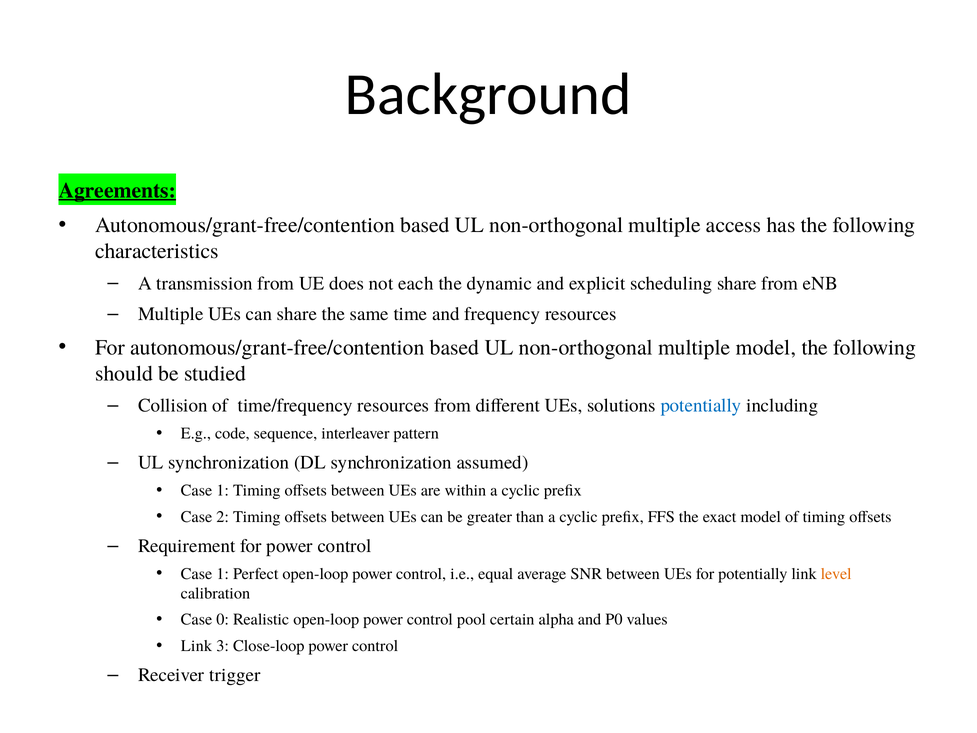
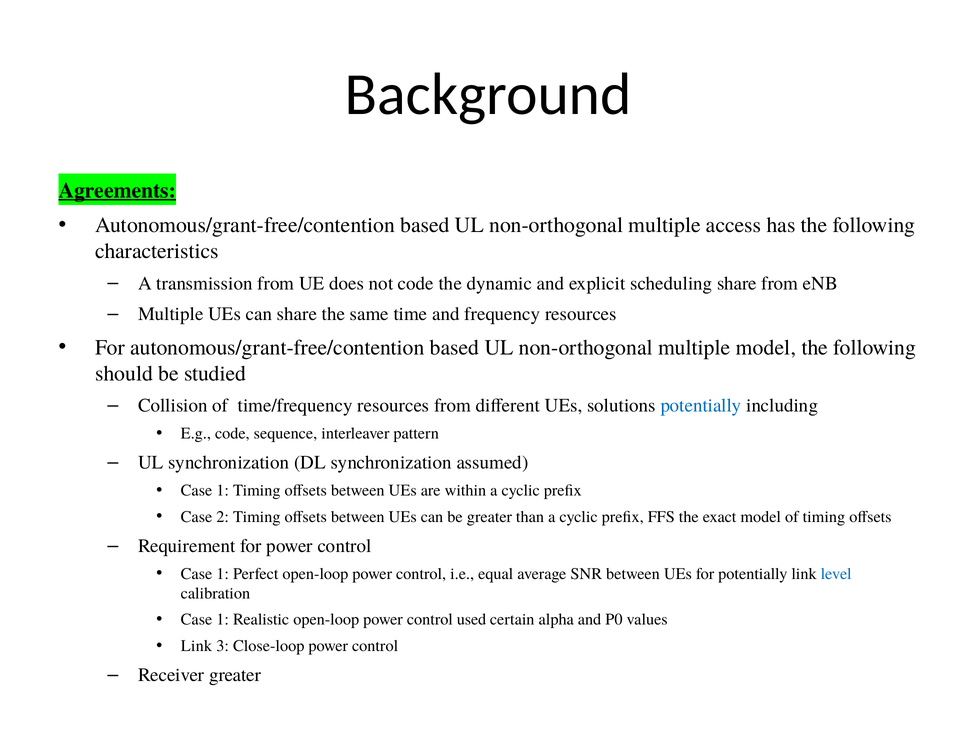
not each: each -> code
level colour: orange -> blue
0 at (223, 619): 0 -> 1
pool: pool -> used
Receiver trigger: trigger -> greater
